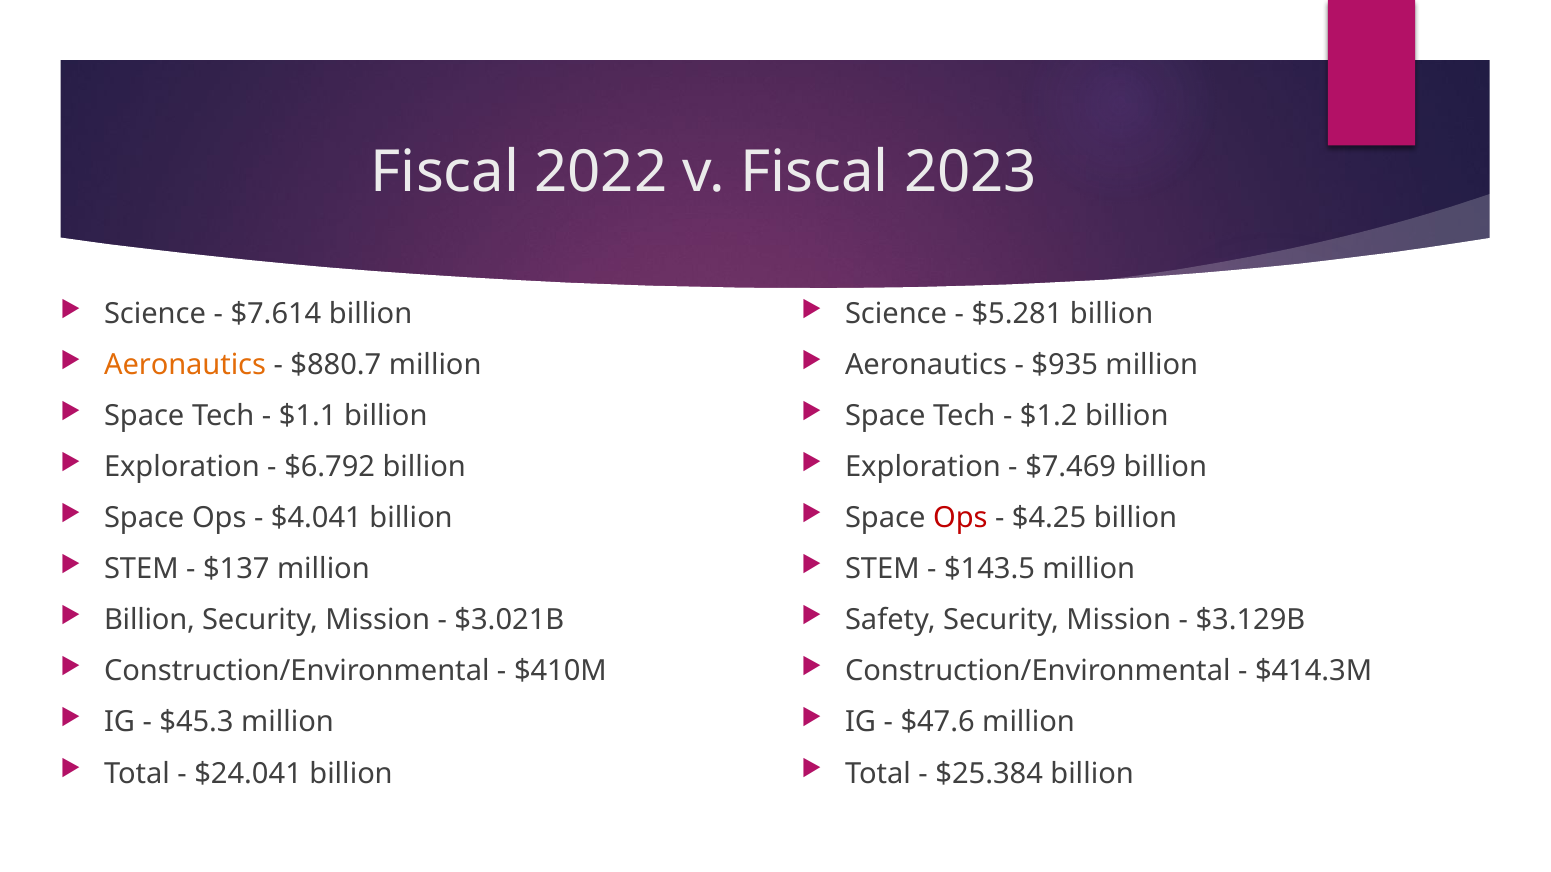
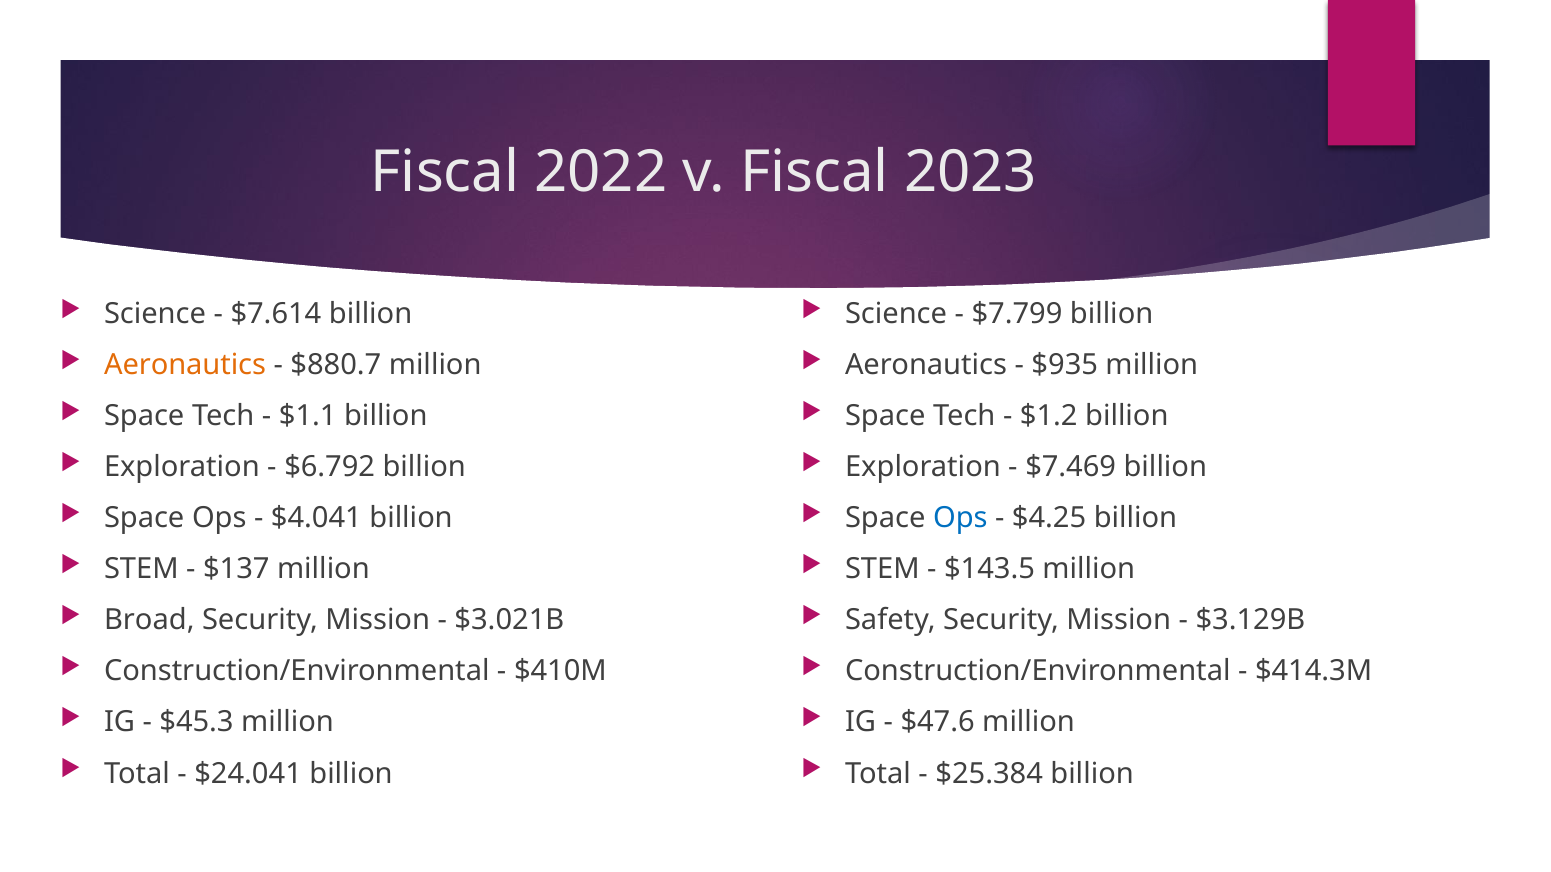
$5.281: $5.281 -> $7.799
Ops at (960, 518) colour: red -> blue
Billion at (149, 621): Billion -> Broad
